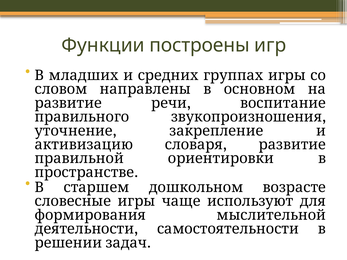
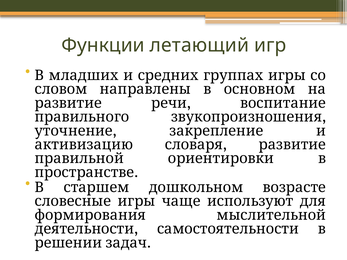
построены: построены -> летающий
